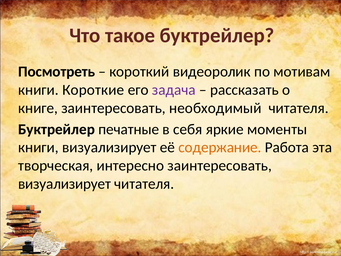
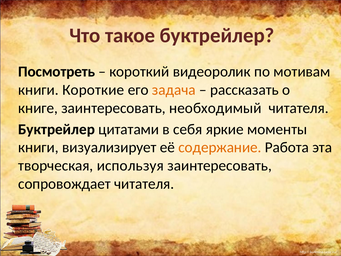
задача colour: purple -> orange
печатные: печатные -> цитатами
интересно: интересно -> используя
визуализирует at (64, 184): визуализирует -> сопровождает
